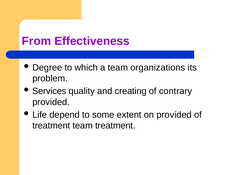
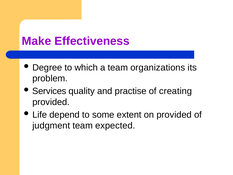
From: From -> Make
creating: creating -> practise
contrary: contrary -> creating
treatment at (51, 125): treatment -> judgment
team treatment: treatment -> expected
